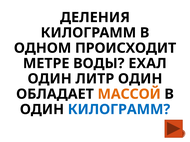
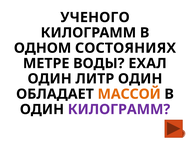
ДЕЛЕНИЯ: ДЕЛЕНИЯ -> УЧЕНОГО
ПРОИСХОДИТ: ПРОИСХОДИТ -> СОСТОЯНИЯХ
КИЛОГРАММ at (119, 110) colour: blue -> purple
